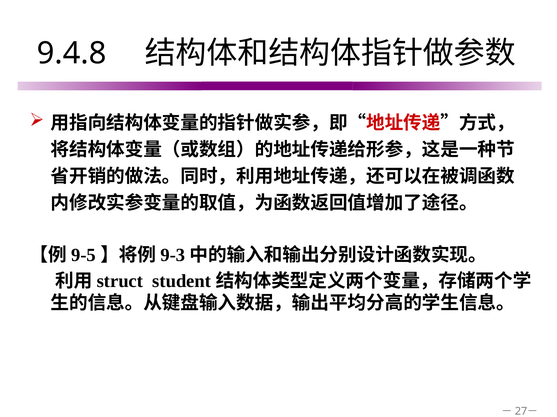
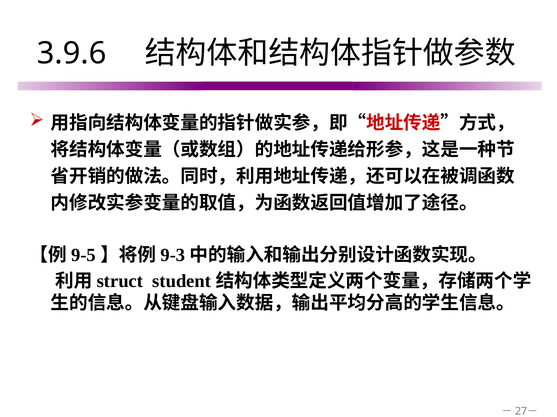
9.4.8: 9.4.8 -> 3.9.6
